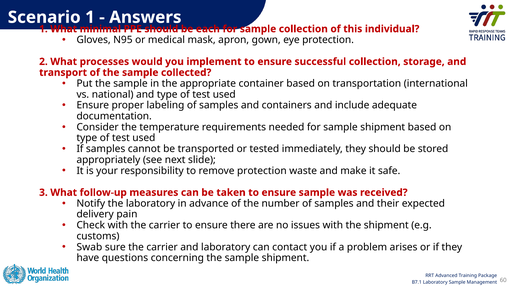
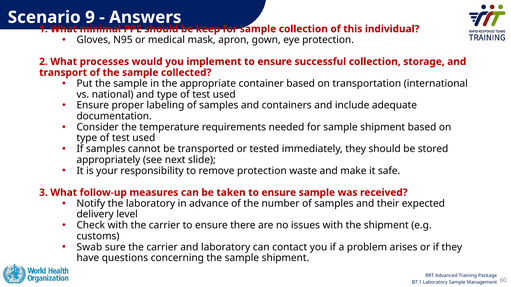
1 at (90, 17): 1 -> 9
each: each -> keep
pain: pain -> level
